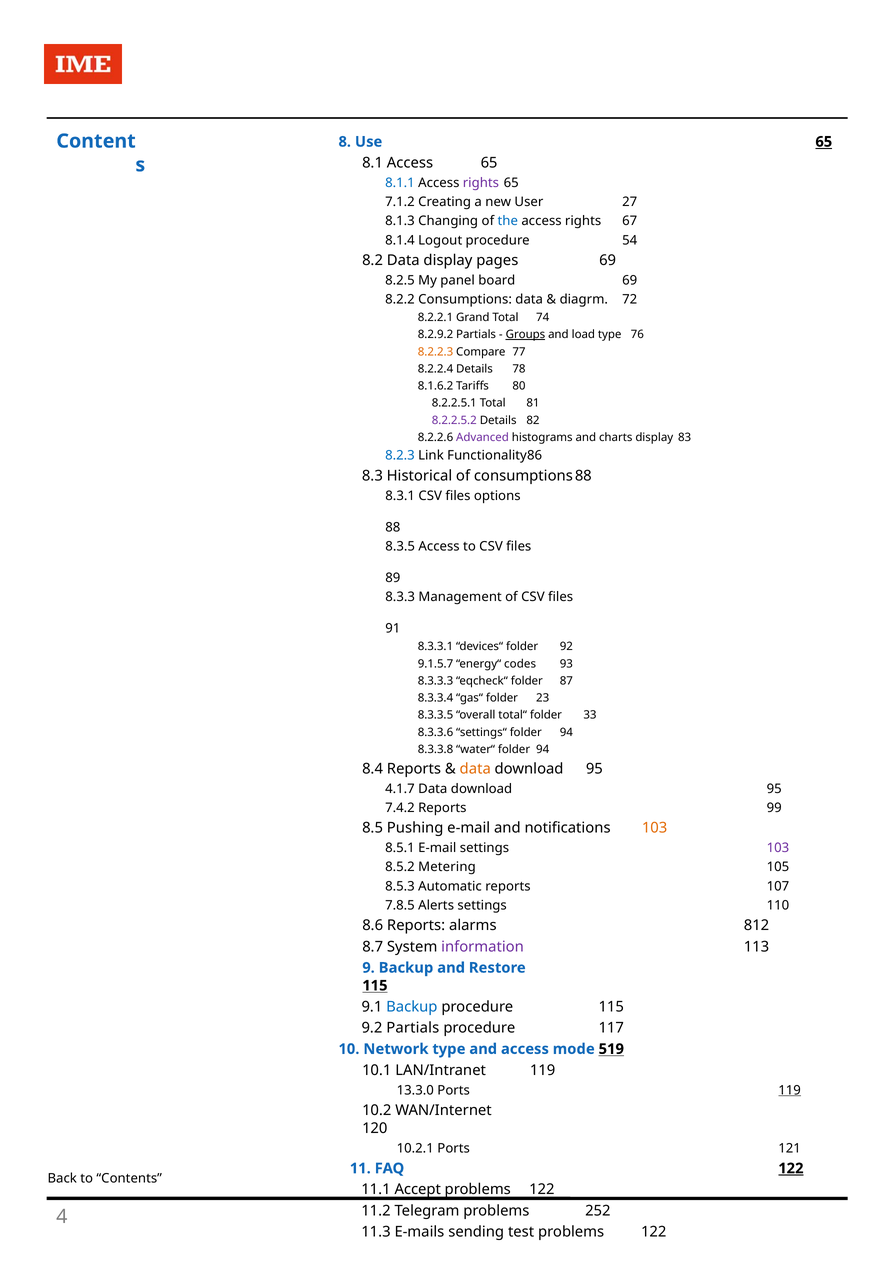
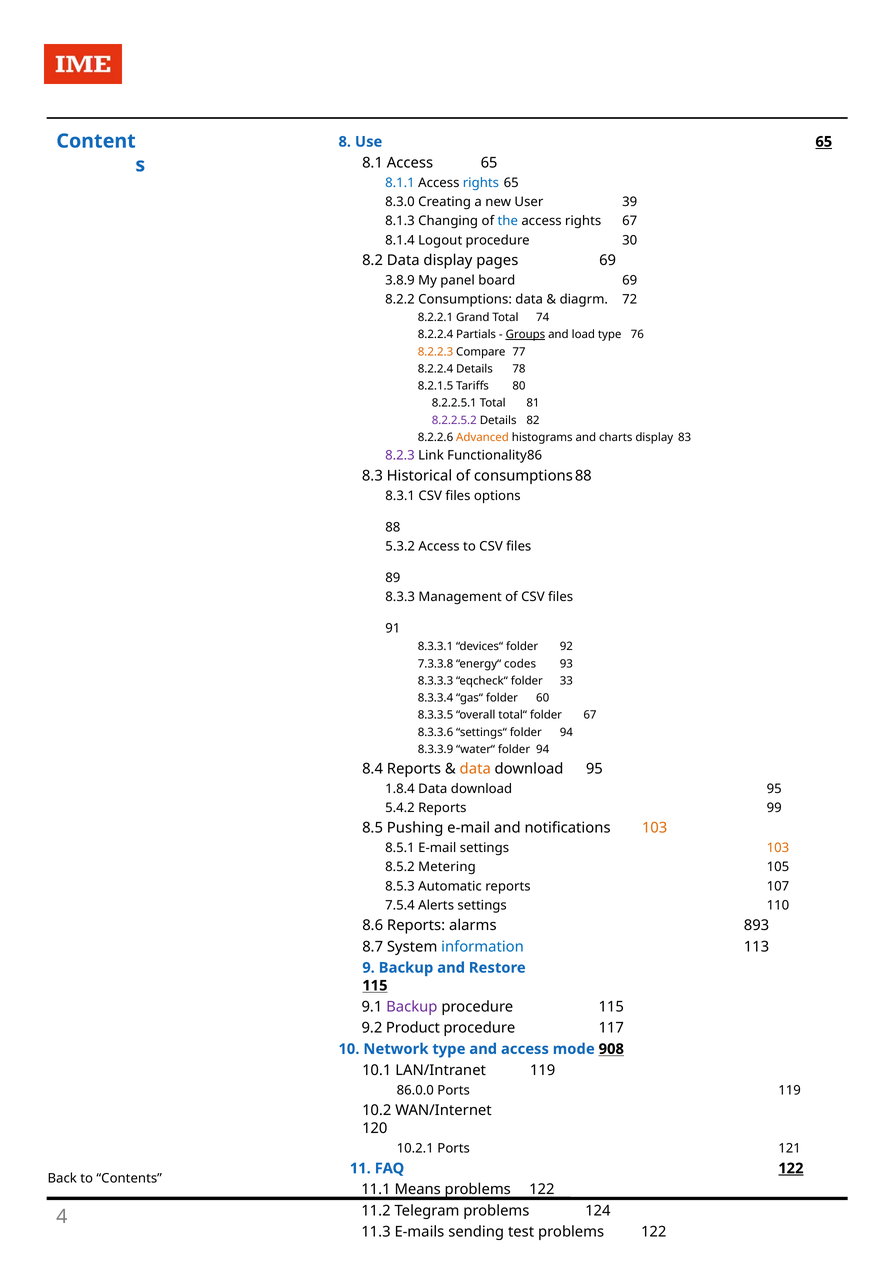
rights at (481, 183) colour: purple -> blue
7.1.2: 7.1.2 -> 8.3.0
27: 27 -> 39
54: 54 -> 30
8.2.5: 8.2.5 -> 3.8.9
8.2.9.2 at (436, 335): 8.2.9.2 -> 8.2.2.4
8.1.6.2: 8.1.6.2 -> 8.2.1.5
Advanced colour: purple -> orange
8.2.3 colour: blue -> purple
8.3.5: 8.3.5 -> 5.3.2
9.1.5.7: 9.1.5.7 -> 7.3.3.8
87: 87 -> 33
23: 23 -> 60
folder 33: 33 -> 67
8.3.3.8: 8.3.3.8 -> 8.3.3.9
4.1.7: 4.1.7 -> 1.8.4
7.4.2: 7.4.2 -> 5.4.2
103 at (778, 848) colour: purple -> orange
7.8.5: 7.8.5 -> 7.5.4
812: 812 -> 893
information colour: purple -> blue
Backup at (412, 1007) colour: blue -> purple
9.2 Partials: Partials -> Product
519: 519 -> 908
13.3.0: 13.3.0 -> 86.0.0
119 at (790, 1090) underline: present -> none
Accept: Accept -> Means
252: 252 -> 124
